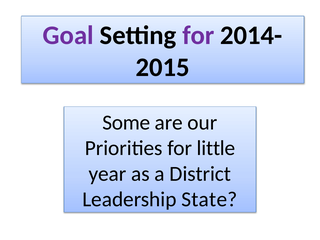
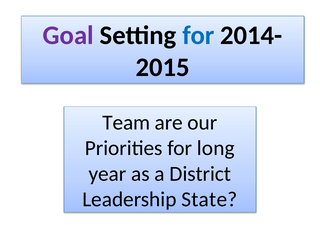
for at (198, 35) colour: purple -> blue
Some: Some -> Team
little: little -> long
